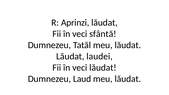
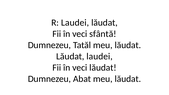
R Aprinzi: Aprinzi -> Laudei
Laud: Laud -> Abat
